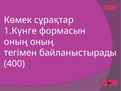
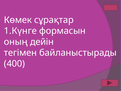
оның оның: оның -> дейін
